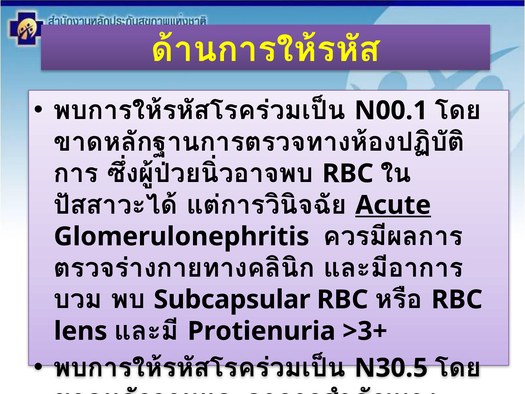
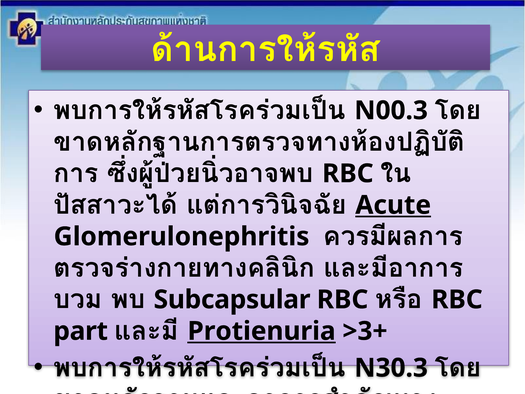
N00.1: N00.1 -> N00.3
lens: lens -> part
Protienuria underline: none -> present
N30.5: N30.5 -> N30.3
